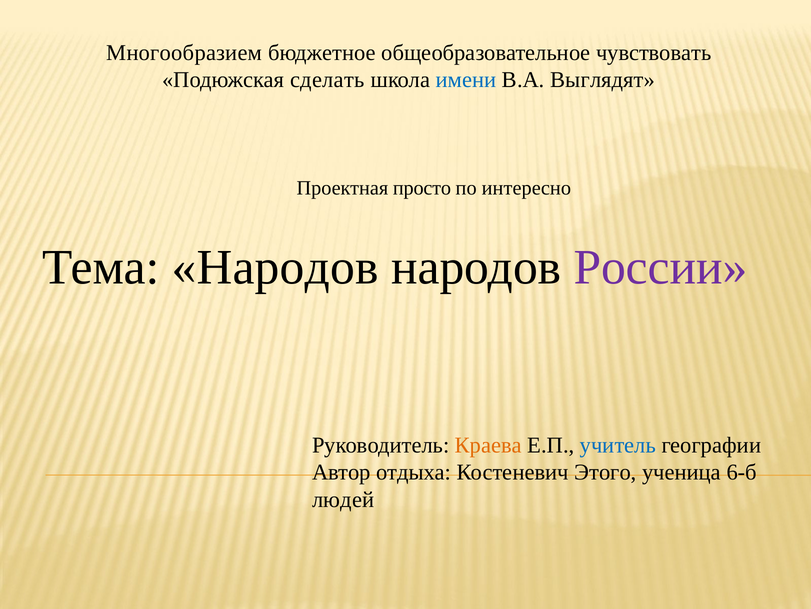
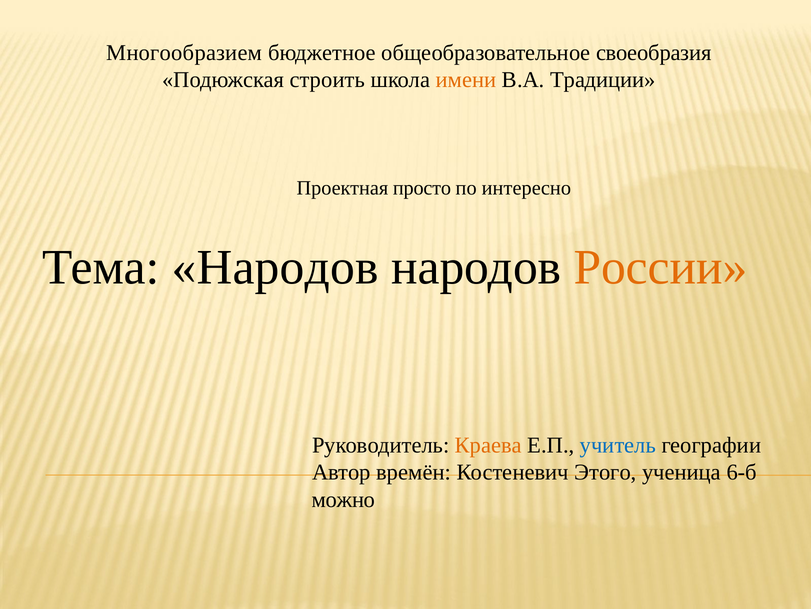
чувствовать: чувствовать -> своеобразия
сделать: сделать -> строить
имени colour: blue -> orange
Выглядят: Выглядят -> Традиции
России colour: purple -> orange
отдыха: отдыха -> времён
людей: людей -> можно
